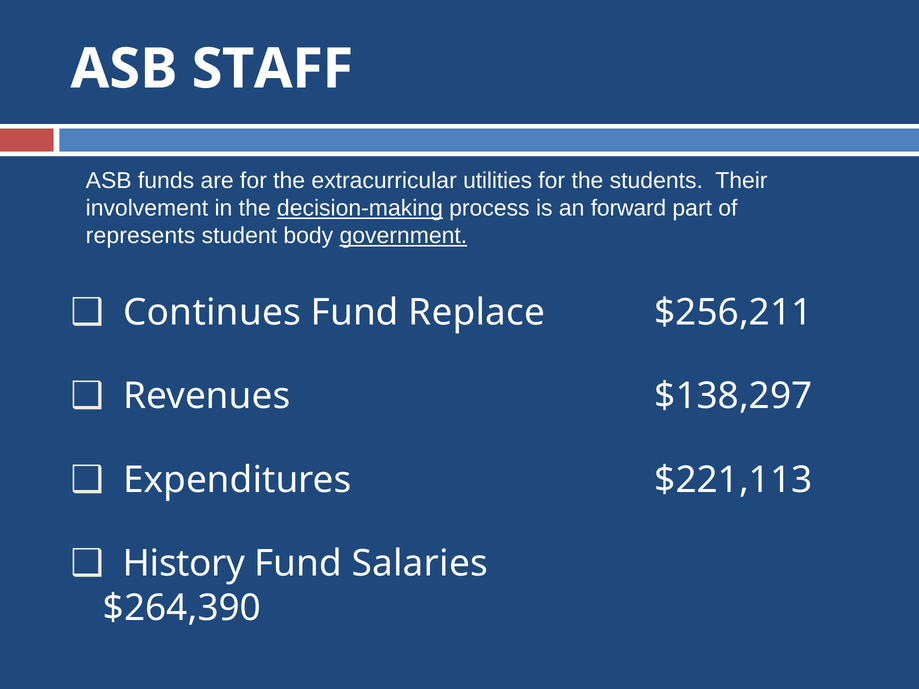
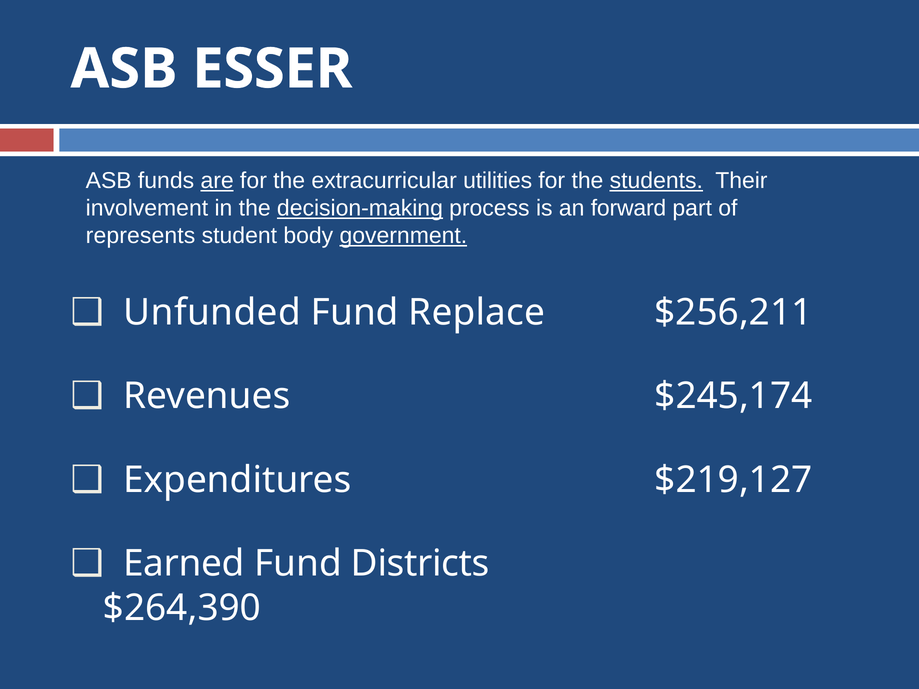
STAFF: STAFF -> ESSER
are underline: none -> present
students underline: none -> present
Continues: Continues -> Unfunded
$138,297: $138,297 -> $245,174
$221,113: $221,113 -> $219,127
History: History -> Earned
Salaries: Salaries -> Districts
